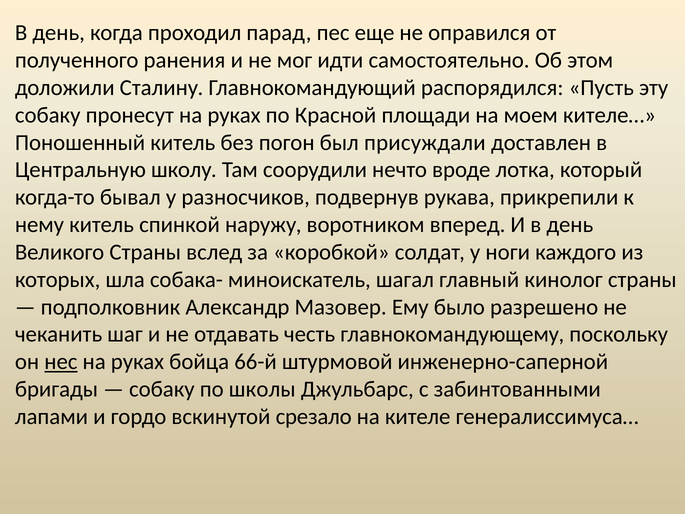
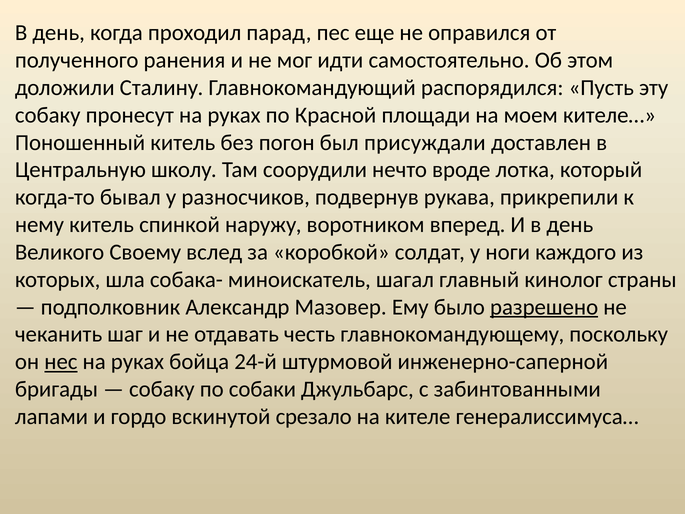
Великого Страны: Страны -> Своему
разрешено underline: none -> present
66-й: 66-й -> 24-й
школы: школы -> собаки
